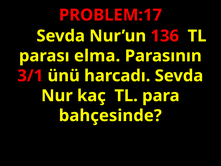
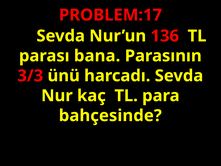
elma: elma -> bana
3/1: 3/1 -> 3/3
